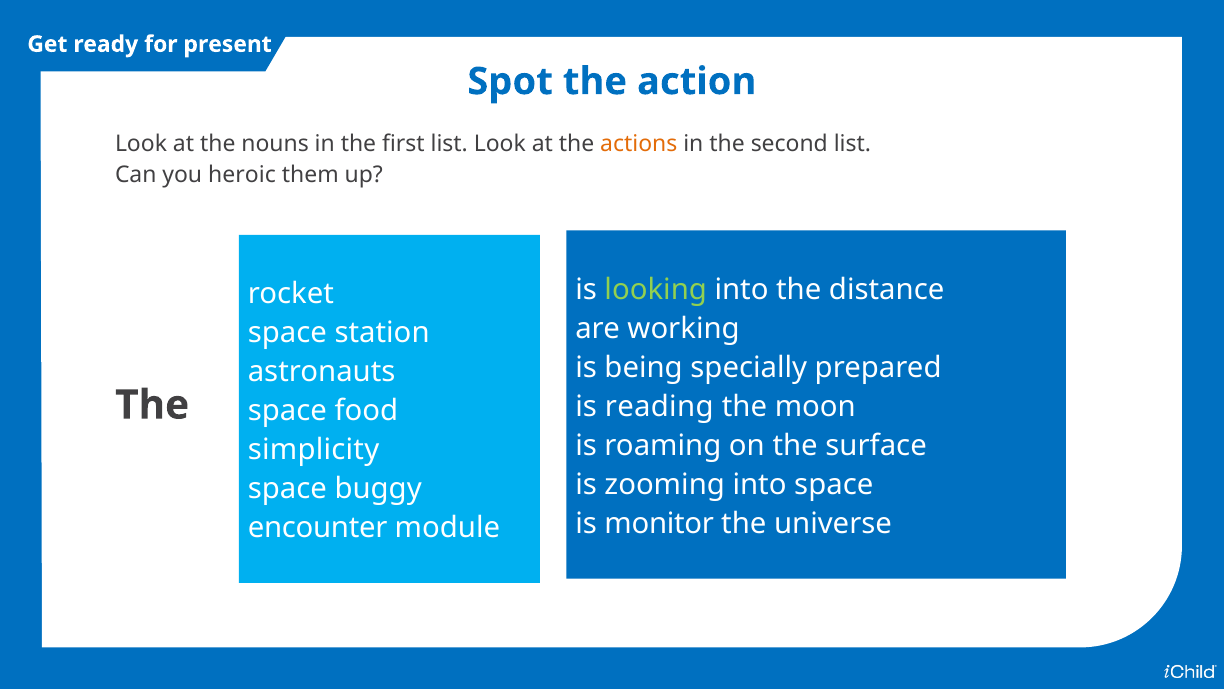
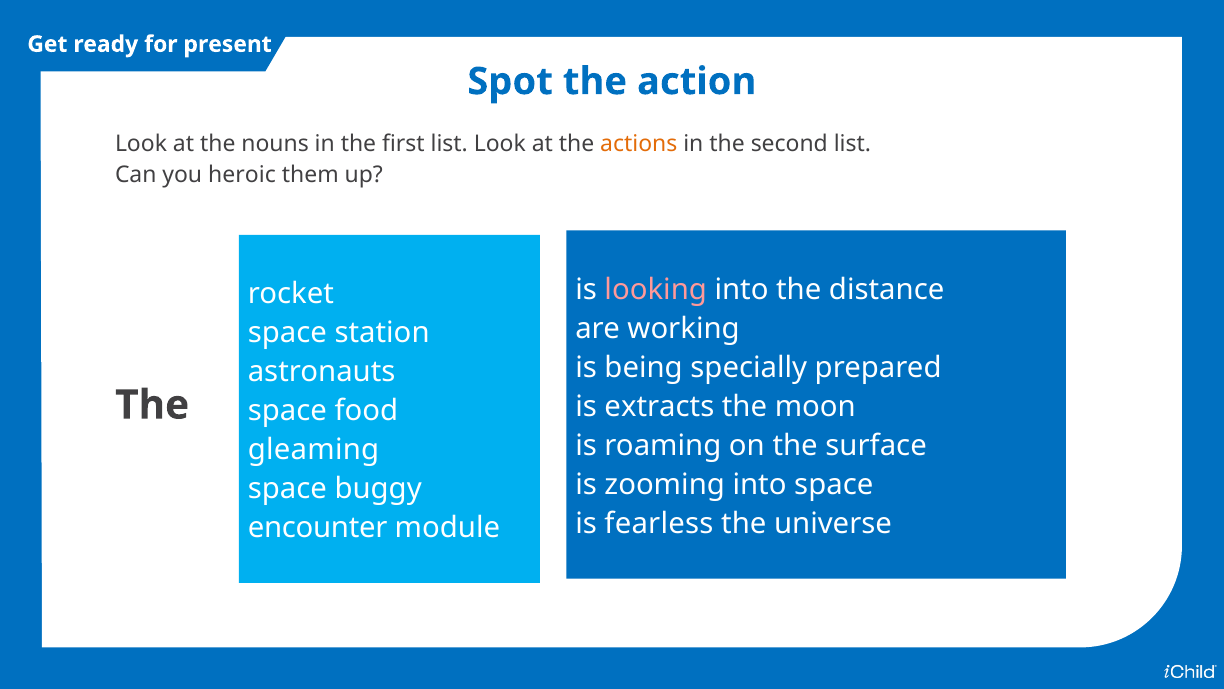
looking colour: light green -> pink
reading: reading -> extracts
simplicity: simplicity -> gleaming
monitor: monitor -> fearless
